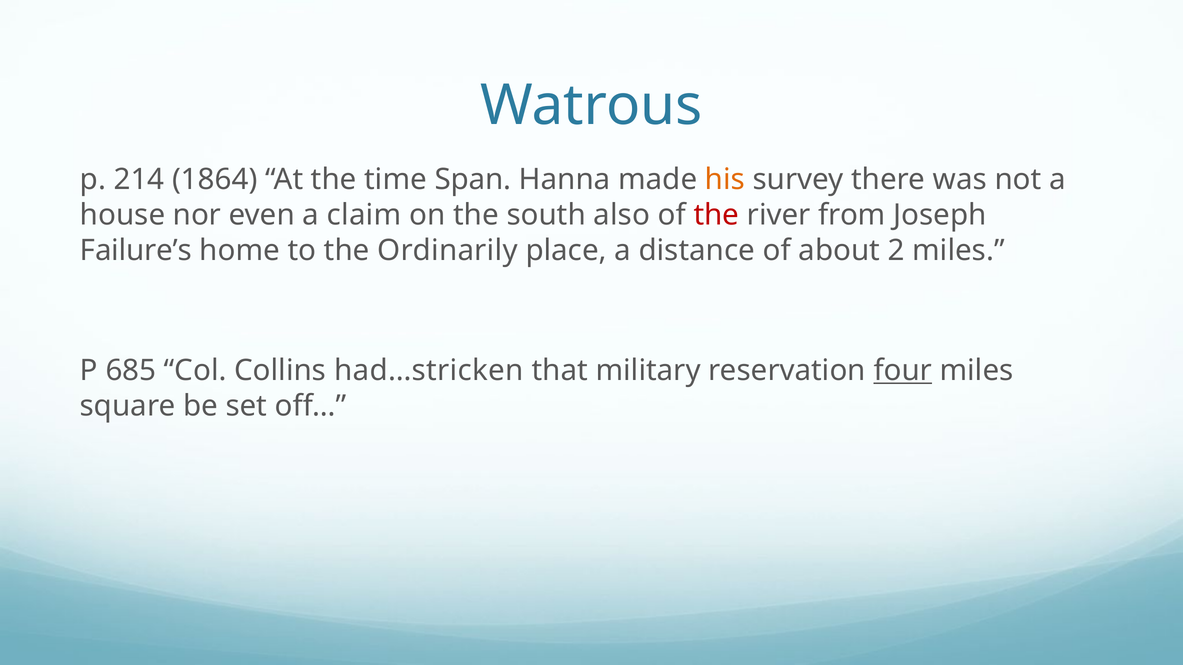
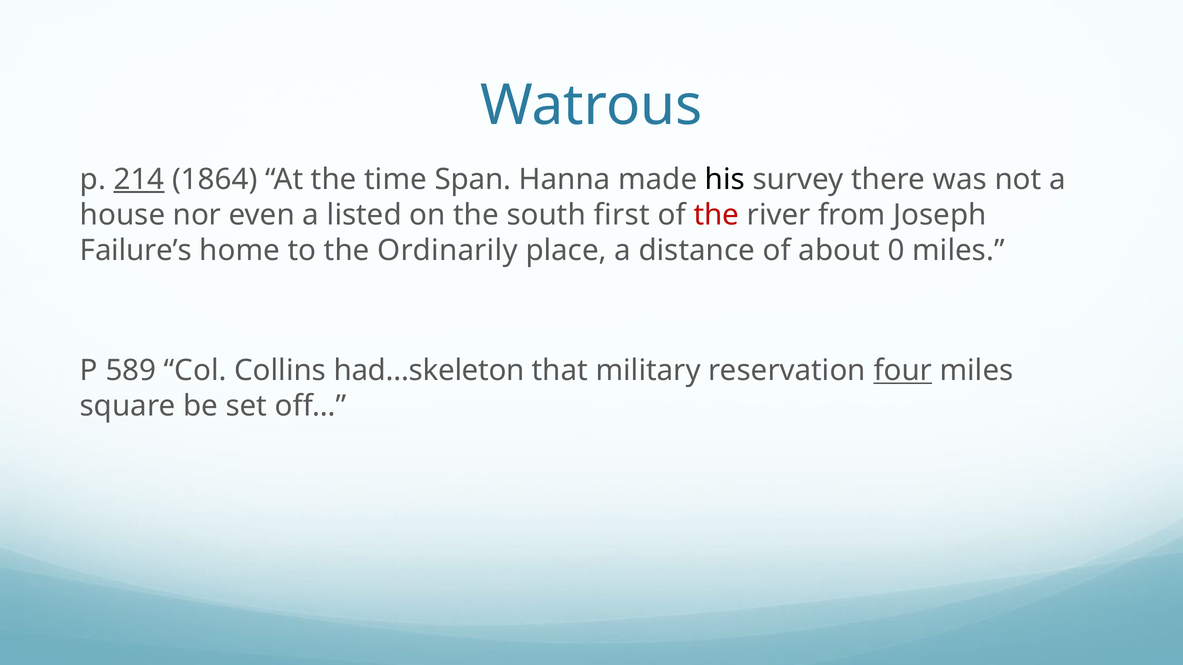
214 underline: none -> present
his colour: orange -> black
claim: claim -> listed
also: also -> first
2: 2 -> 0
685: 685 -> 589
had…stricken: had…stricken -> had…skeleton
